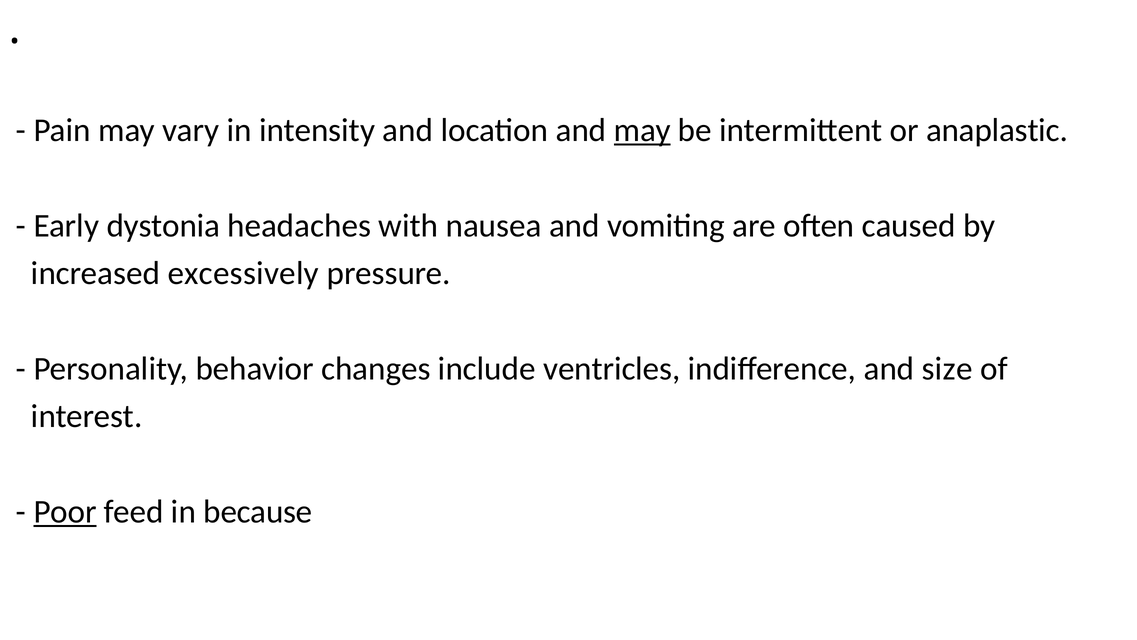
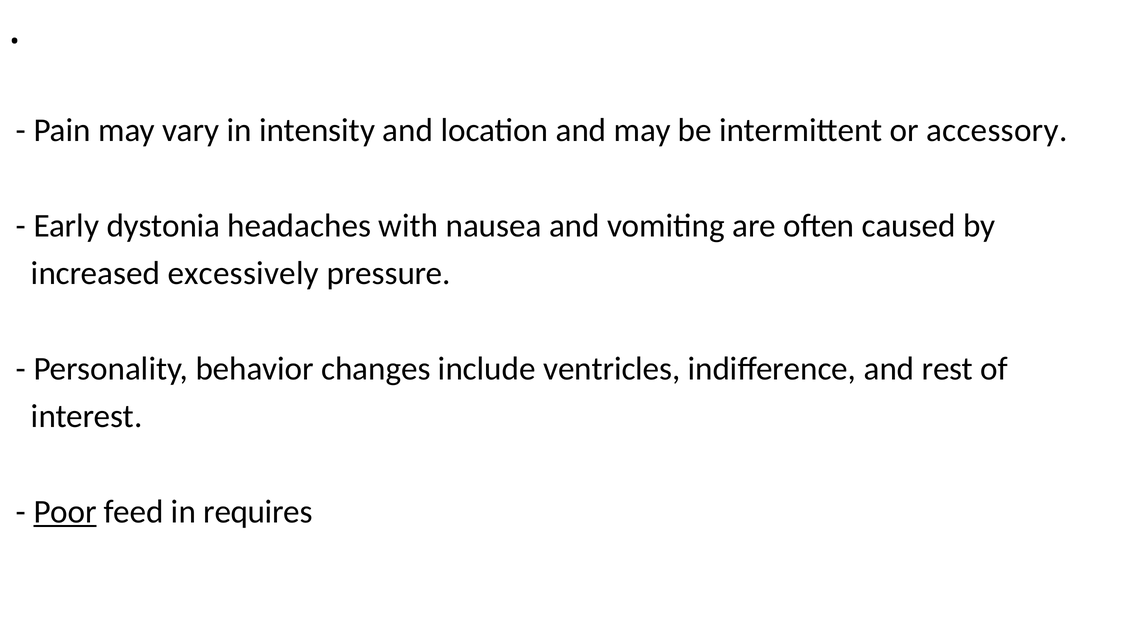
may at (642, 130) underline: present -> none
anaplastic: anaplastic -> accessory
size: size -> rest
because: because -> requires
